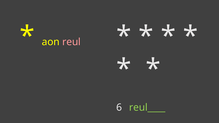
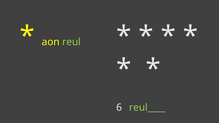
reul colour: pink -> light green
